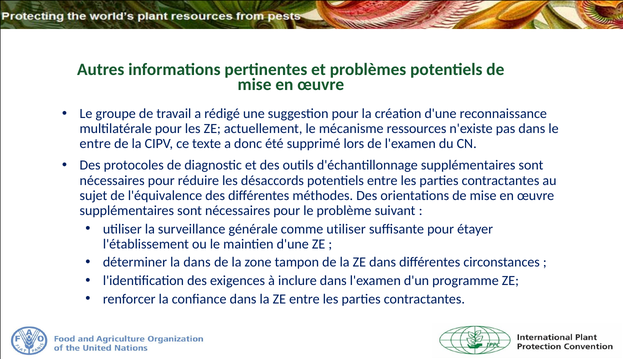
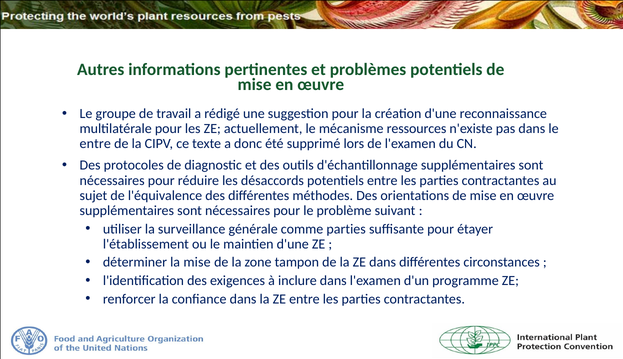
comme utiliser: utiliser -> parties
la dans: dans -> mise
